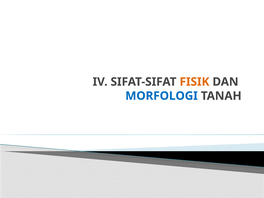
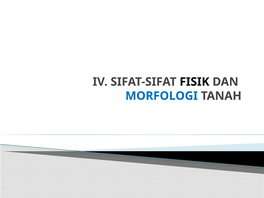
FISIK colour: orange -> black
